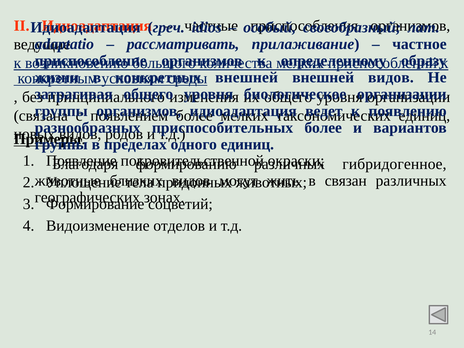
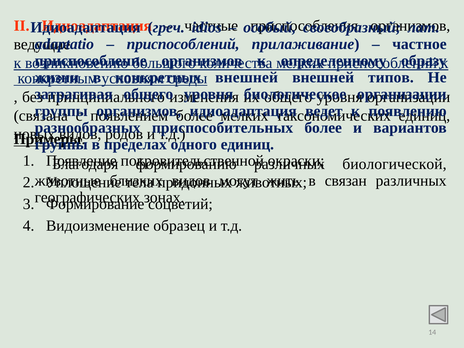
рассматривать at (183, 44): рассматривать -> приспособлений
внешней видов: видов -> типов
гибридогенное: гибридогенное -> биологической
отделов: отделов -> образец
